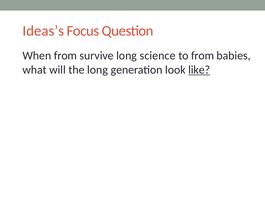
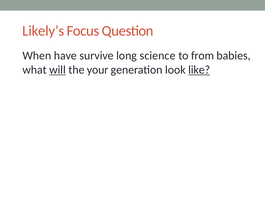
Ideas’s: Ideas’s -> Likely’s
When from: from -> have
will underline: none -> present
the long: long -> your
